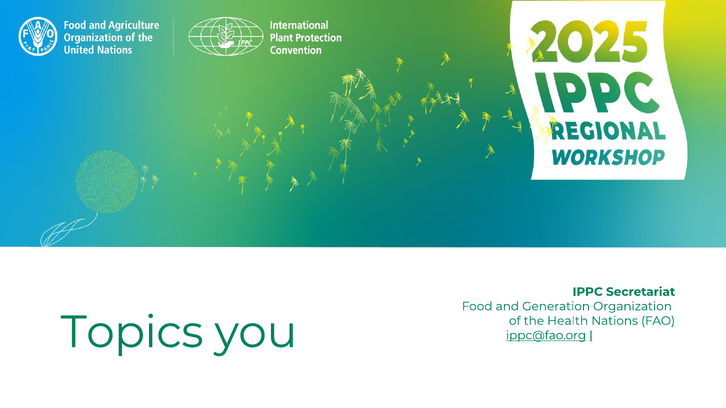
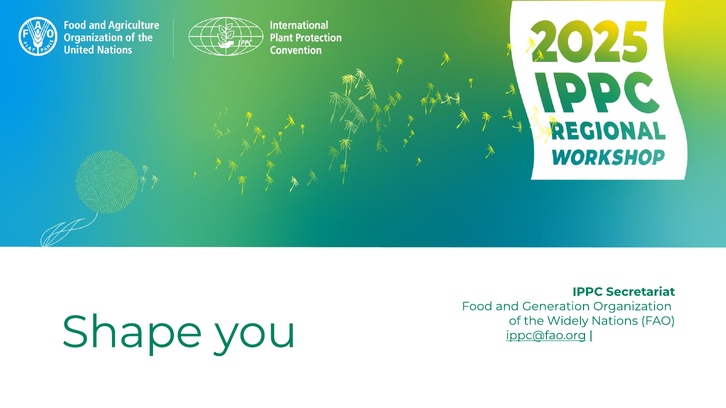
Health: Health -> Widely
Topics: Topics -> Shape
